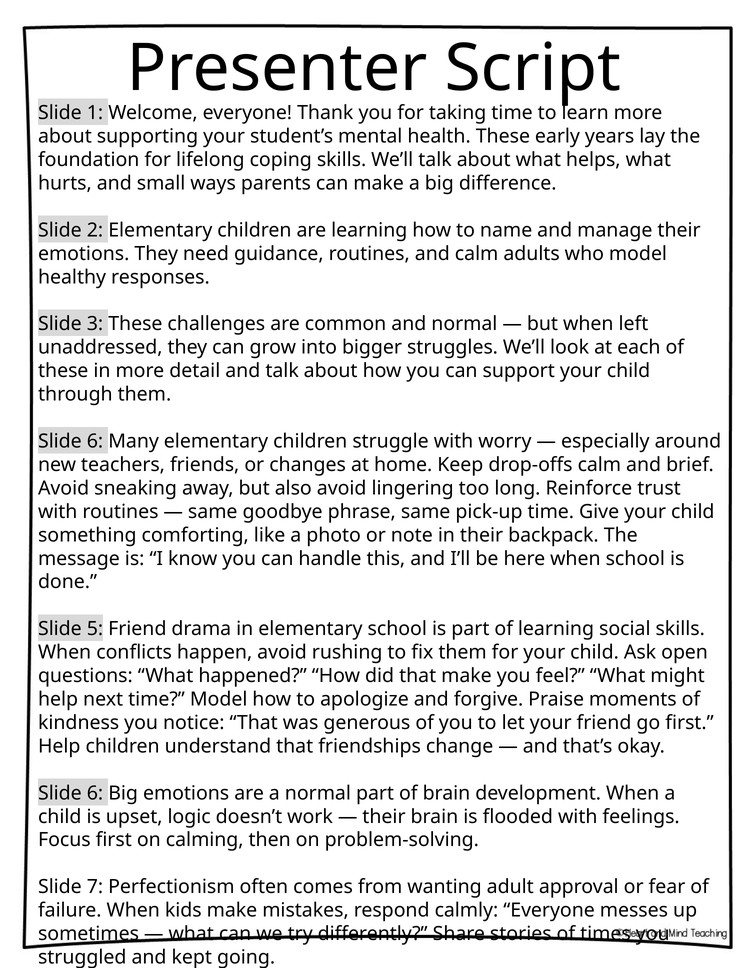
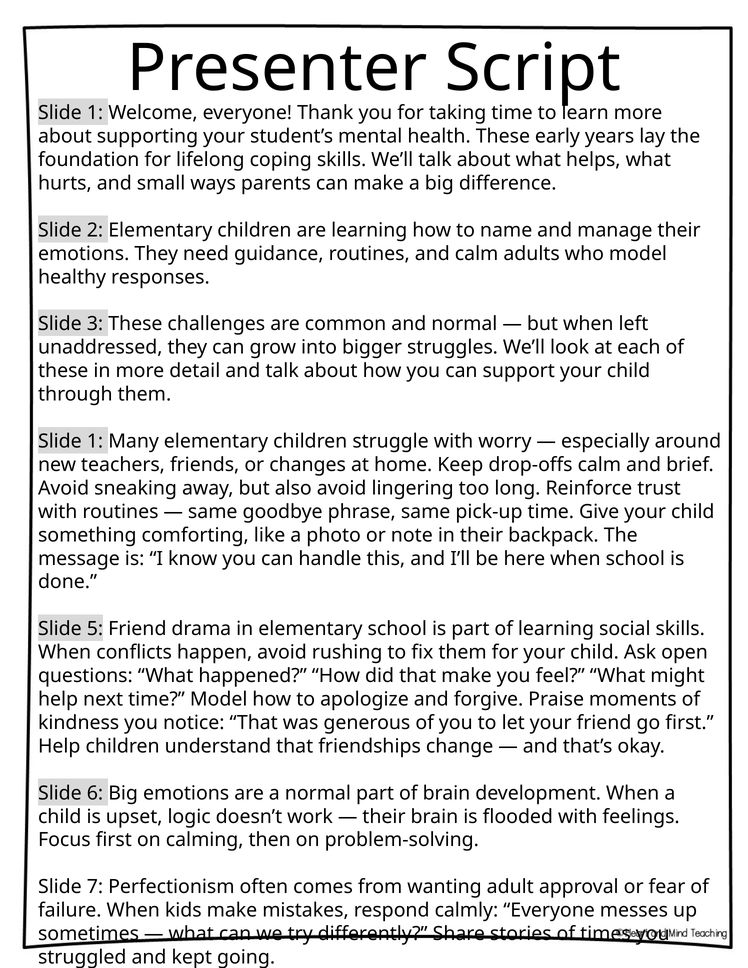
6 at (95, 441): 6 -> 1
